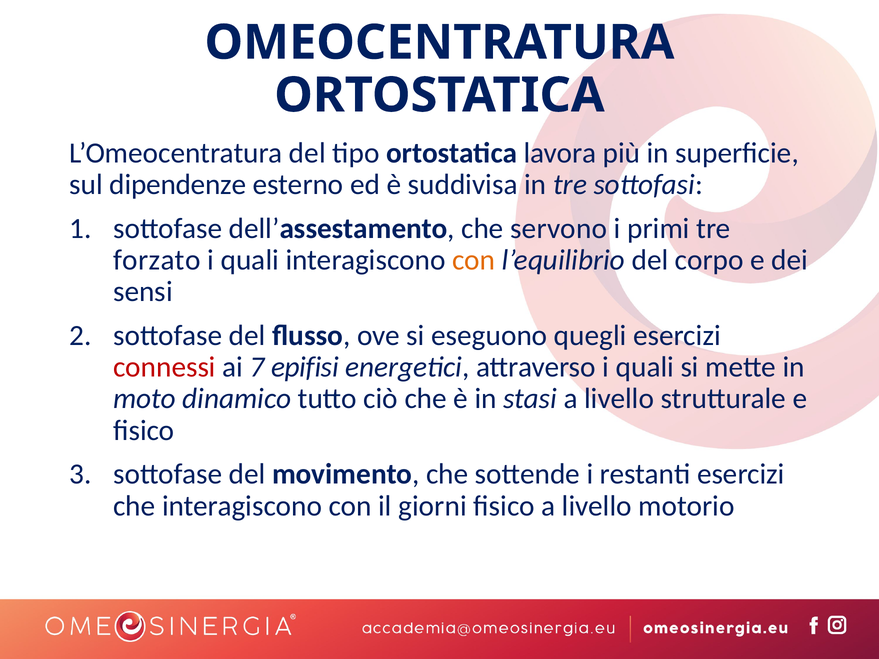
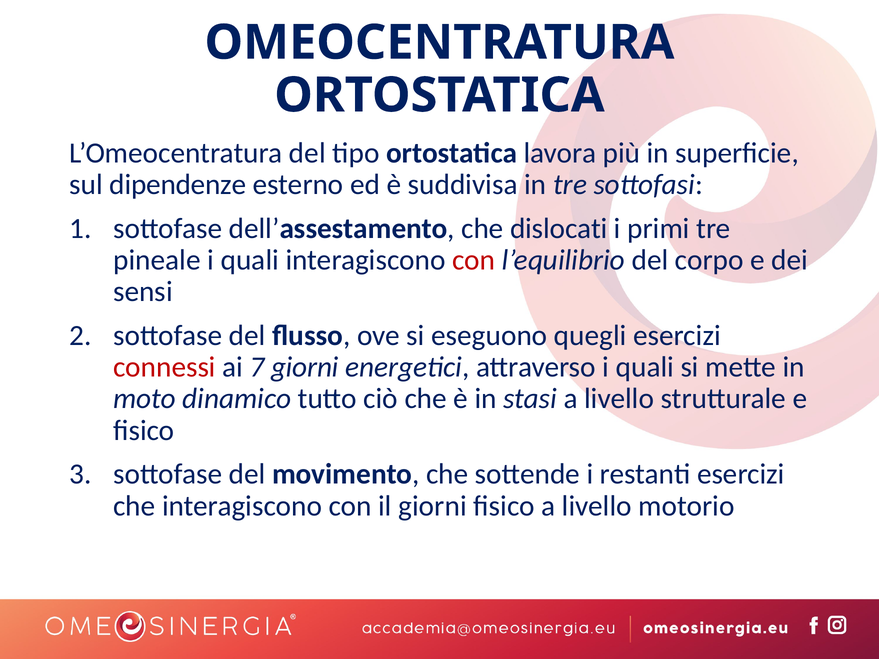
servono: servono -> dislocati
forzato: forzato -> pineale
con at (474, 260) colour: orange -> red
7 epifisi: epifisi -> giorni
